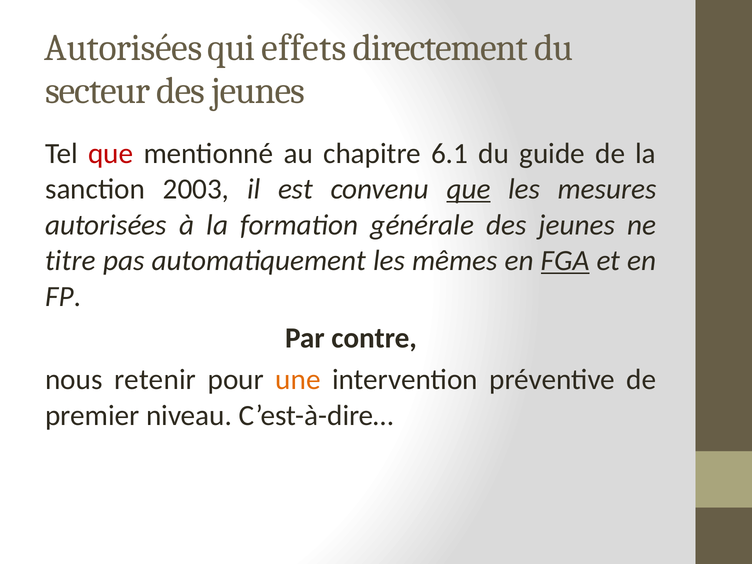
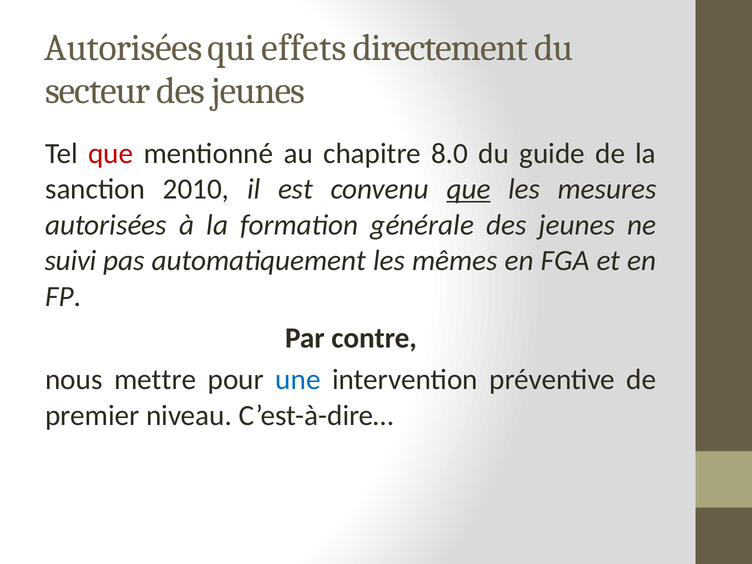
6.1: 6.1 -> 8.0
2003: 2003 -> 2010
titre: titre -> suivi
FGA underline: present -> none
retenir: retenir -> mettre
une colour: orange -> blue
